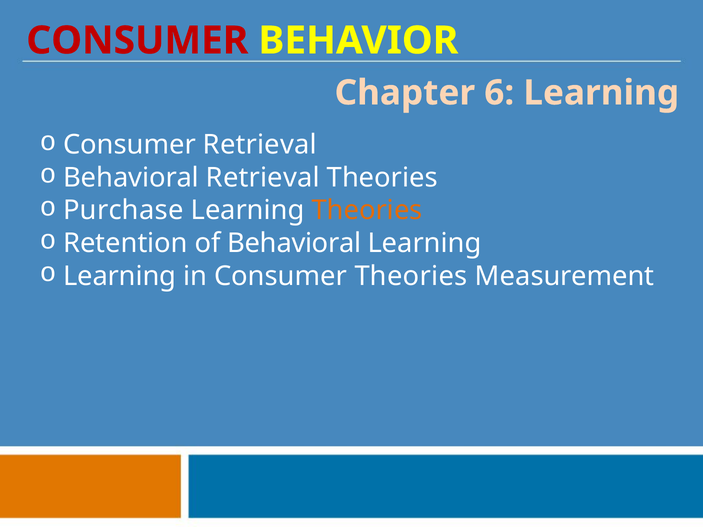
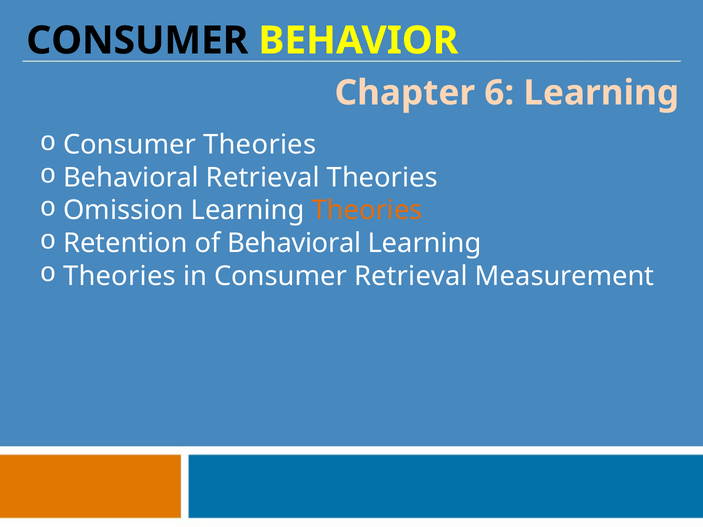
CONSUMER at (137, 41) colour: red -> black
Consumer Retrieval: Retrieval -> Theories
Purchase: Purchase -> Omission
Learning at (120, 276): Learning -> Theories
Consumer Theories: Theories -> Retrieval
